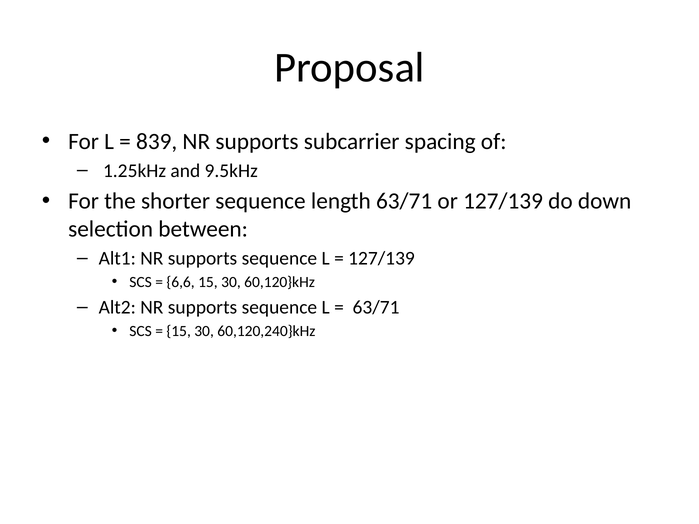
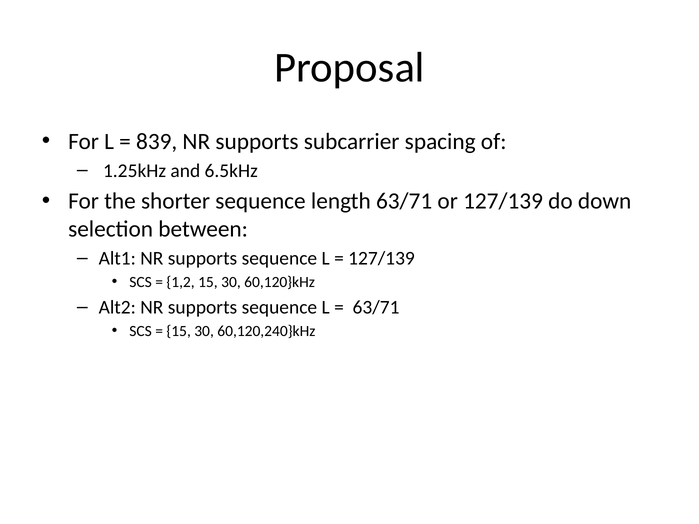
9.5kHz: 9.5kHz -> 6.5kHz
6,6: 6,6 -> 1,2
